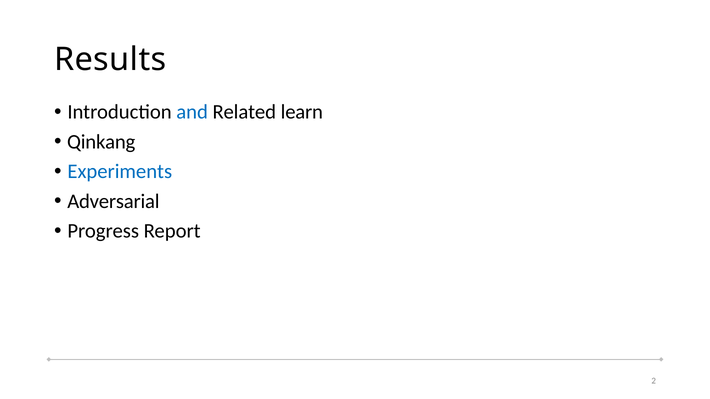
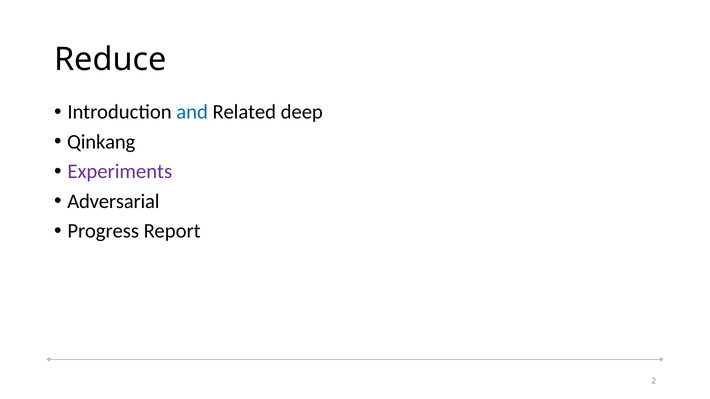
Results: Results -> Reduce
learn: learn -> deep
Experiments colour: blue -> purple
